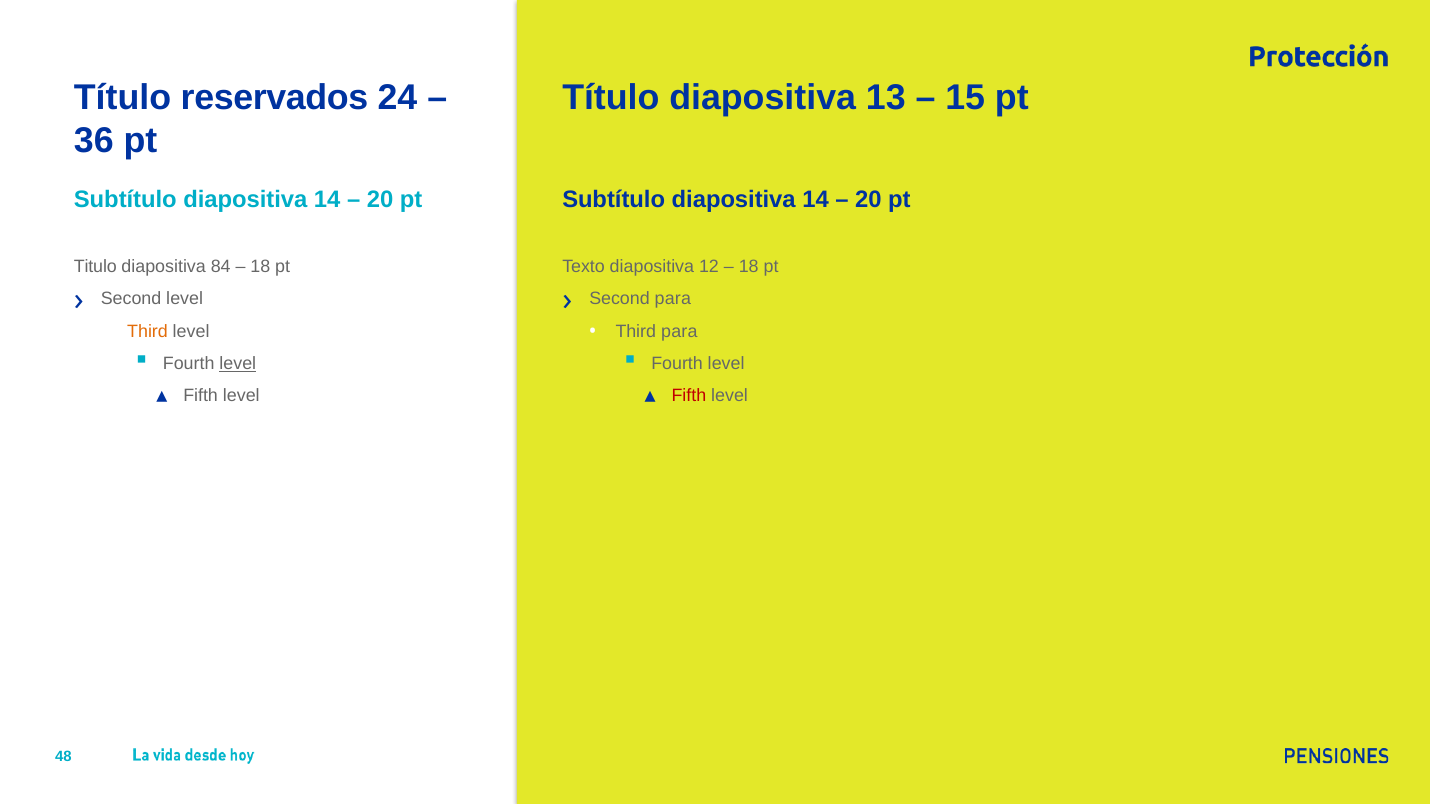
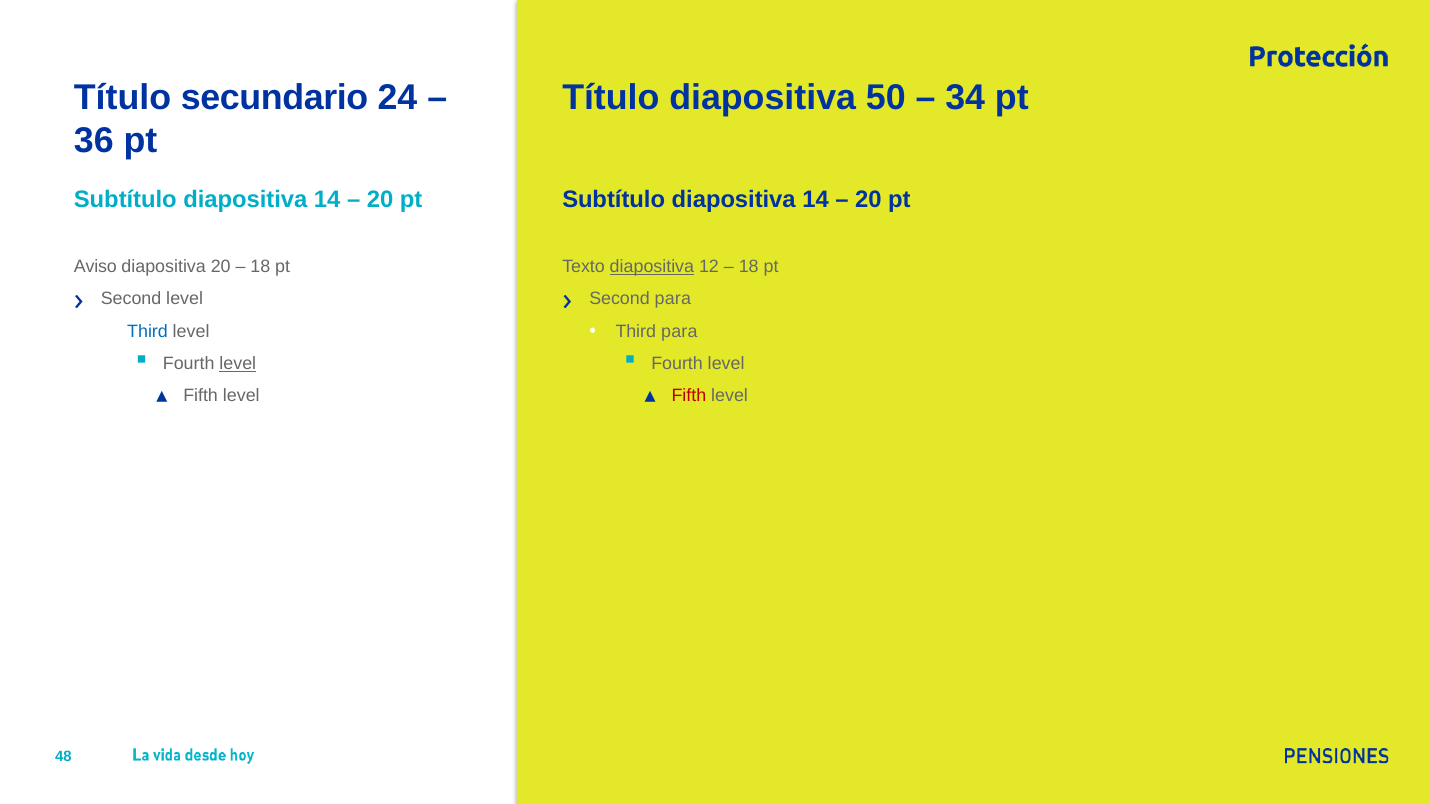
13: 13 -> 50
15: 15 -> 34
reservados: reservados -> secundario
Titulo: Titulo -> Aviso
diapositiva 84: 84 -> 20
diapositiva at (652, 267) underline: none -> present
Third at (148, 331) colour: orange -> blue
